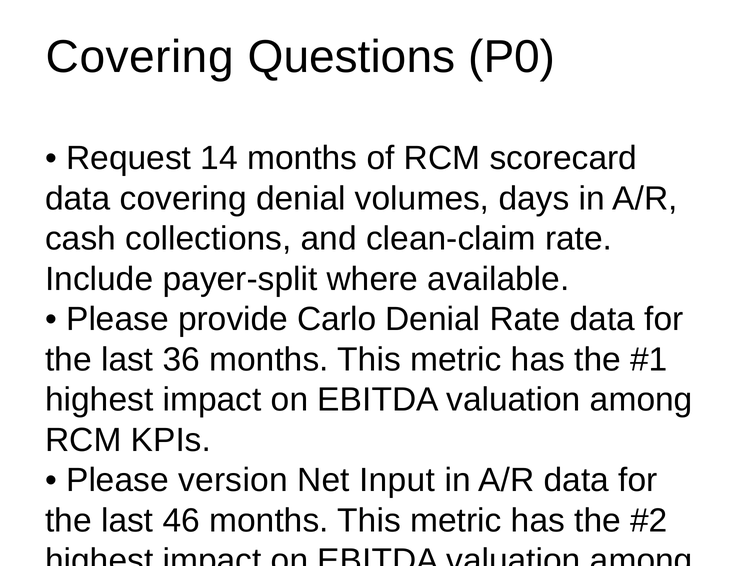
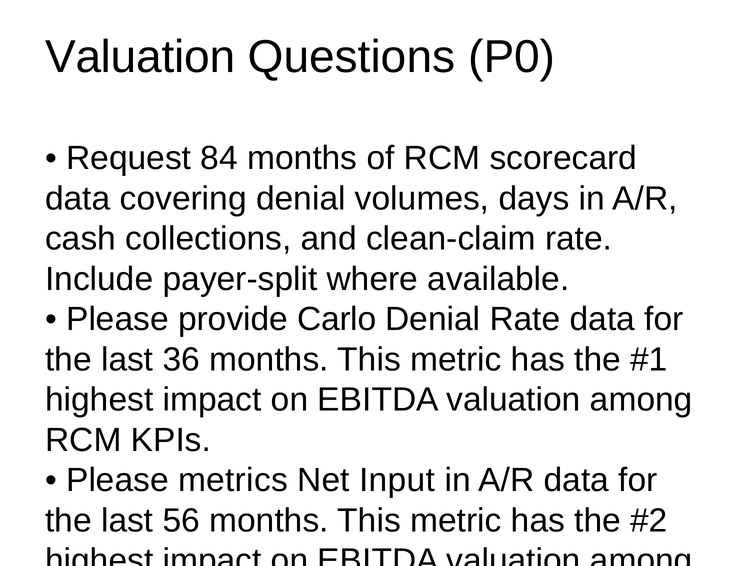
Covering at (140, 57): Covering -> Valuation
14: 14 -> 84
version: version -> metrics
46: 46 -> 56
